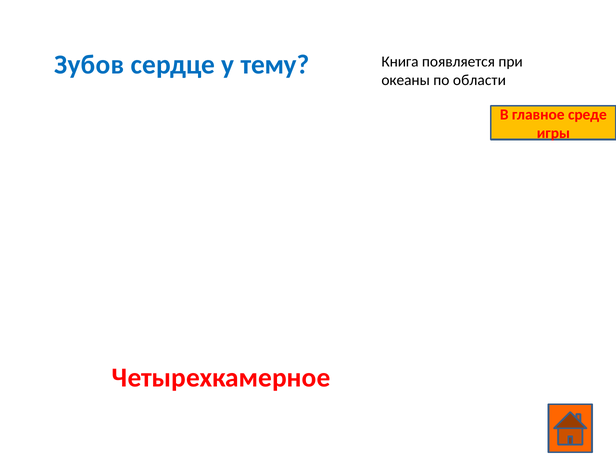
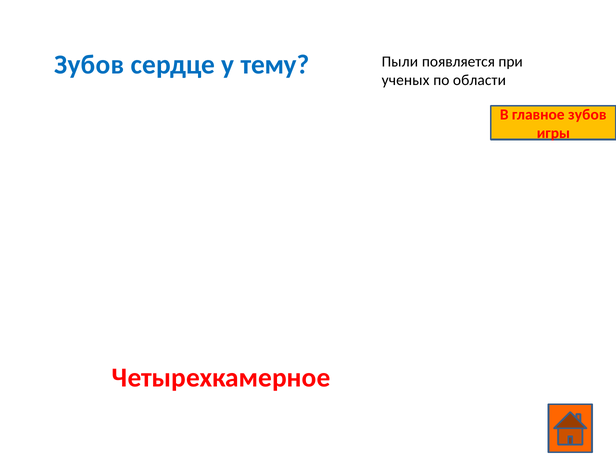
Книга: Книга -> Пыли
океаны: океаны -> ученых
главное среде: среде -> зубов
